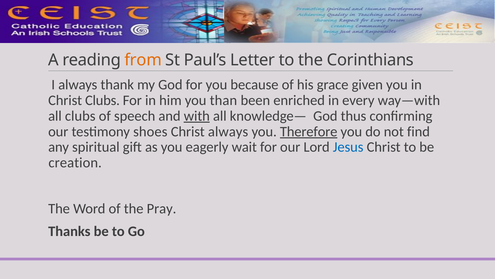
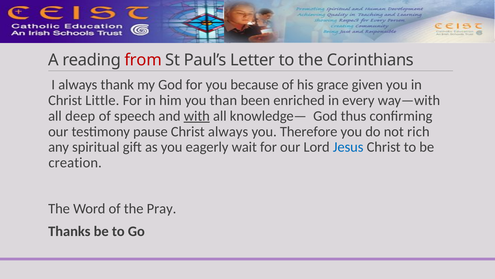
from colour: orange -> red
Christ Clubs: Clubs -> Little
all clubs: clubs -> deep
shoes: shoes -> pause
Therefore underline: present -> none
find: find -> rich
